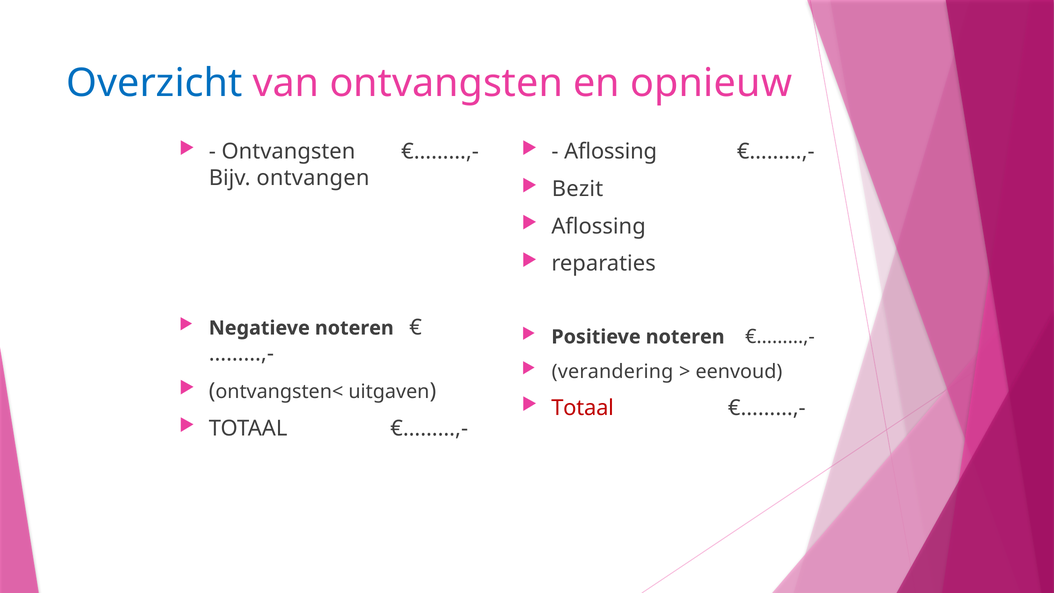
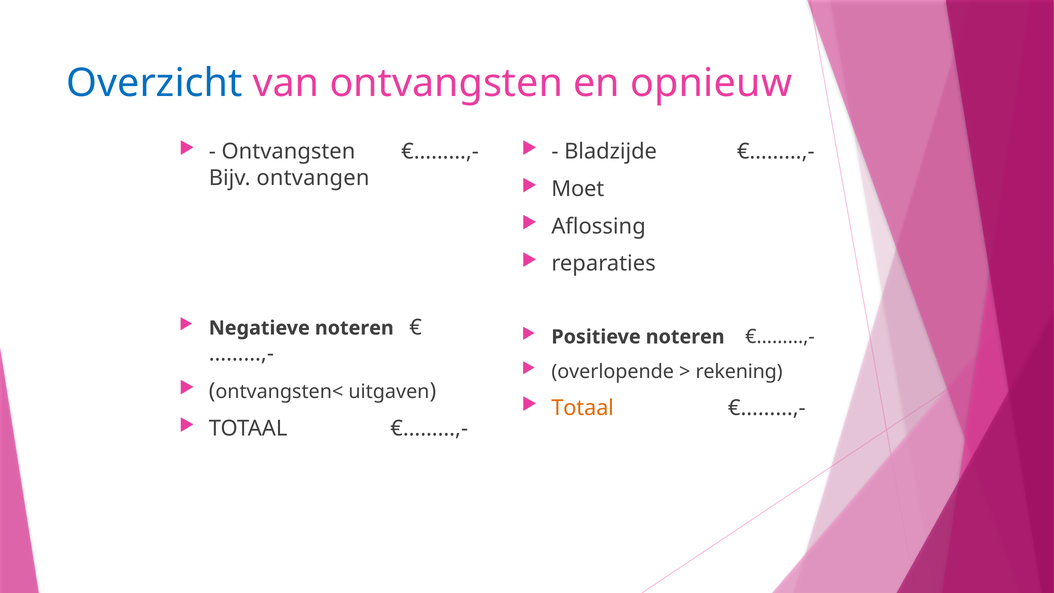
Aflossing at (611, 152): Aflossing -> Bladzijde
Bezit: Bezit -> Moet
verandering: verandering -> overlopende
eenvoud: eenvoud -> rekening
Totaal at (583, 408) colour: red -> orange
